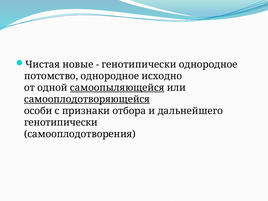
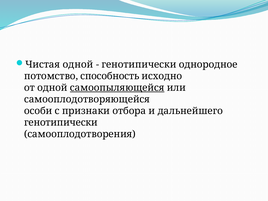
Чистая новые: новые -> одной
потомство однородное: однородное -> способность
самооплодотворяющейся underline: present -> none
